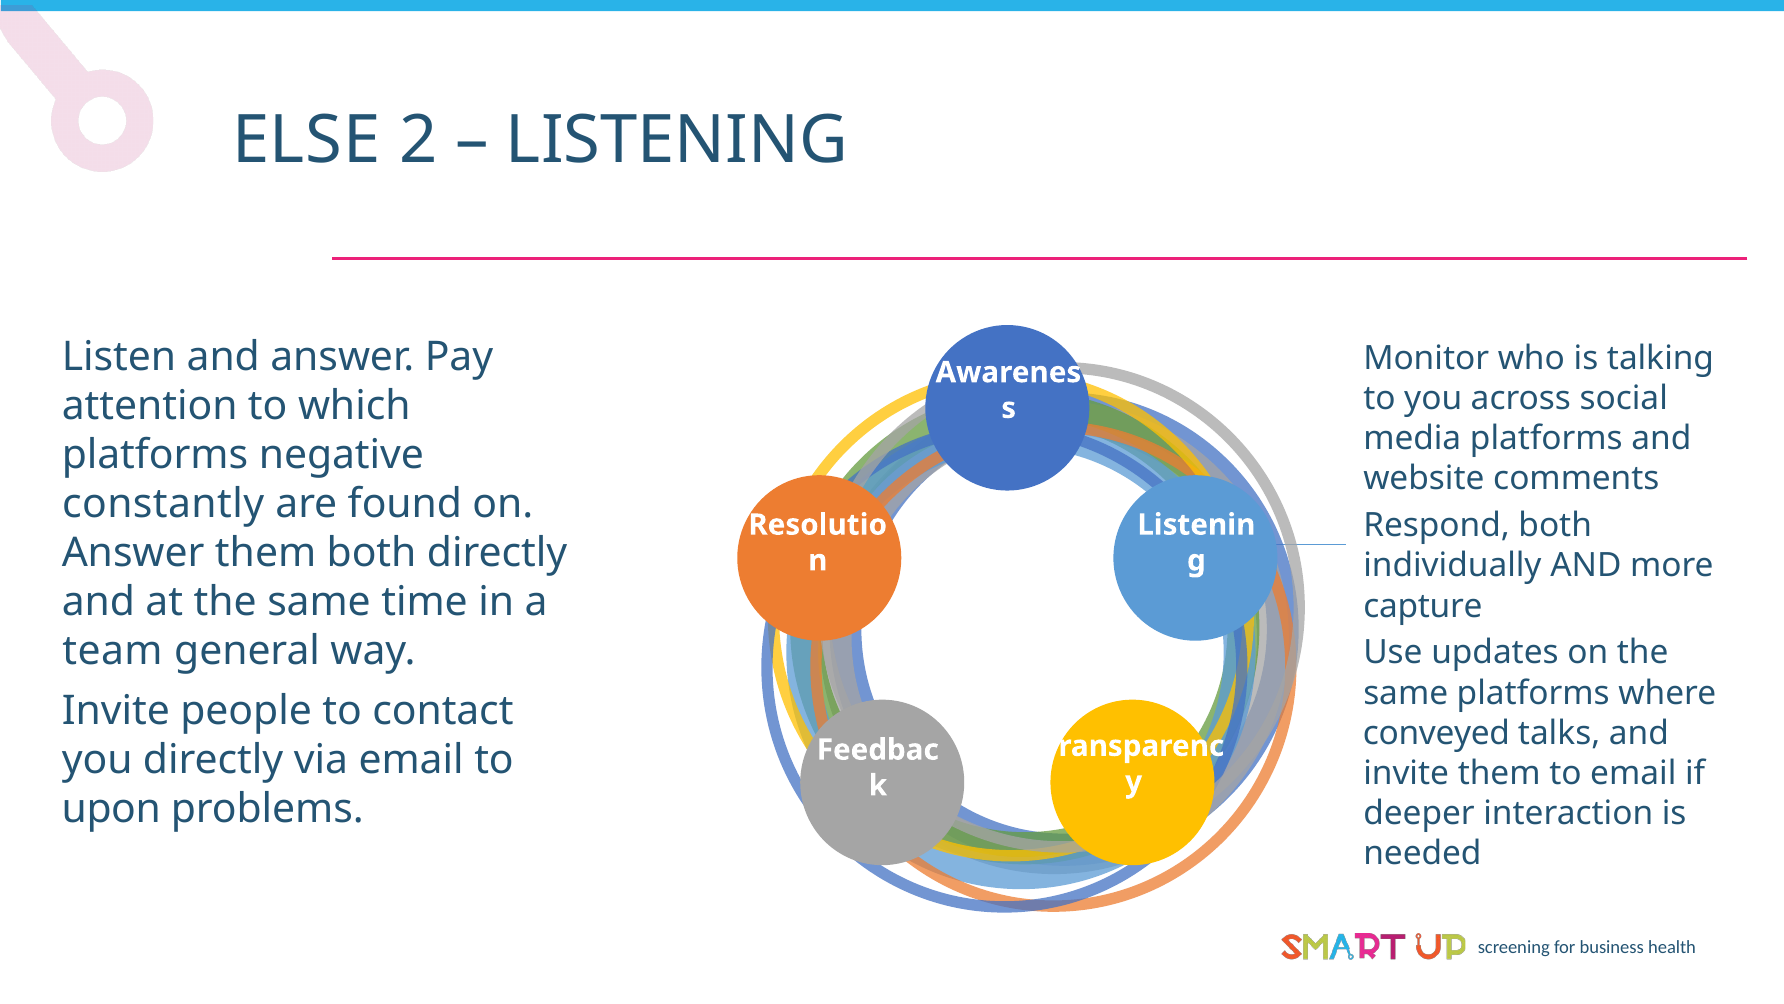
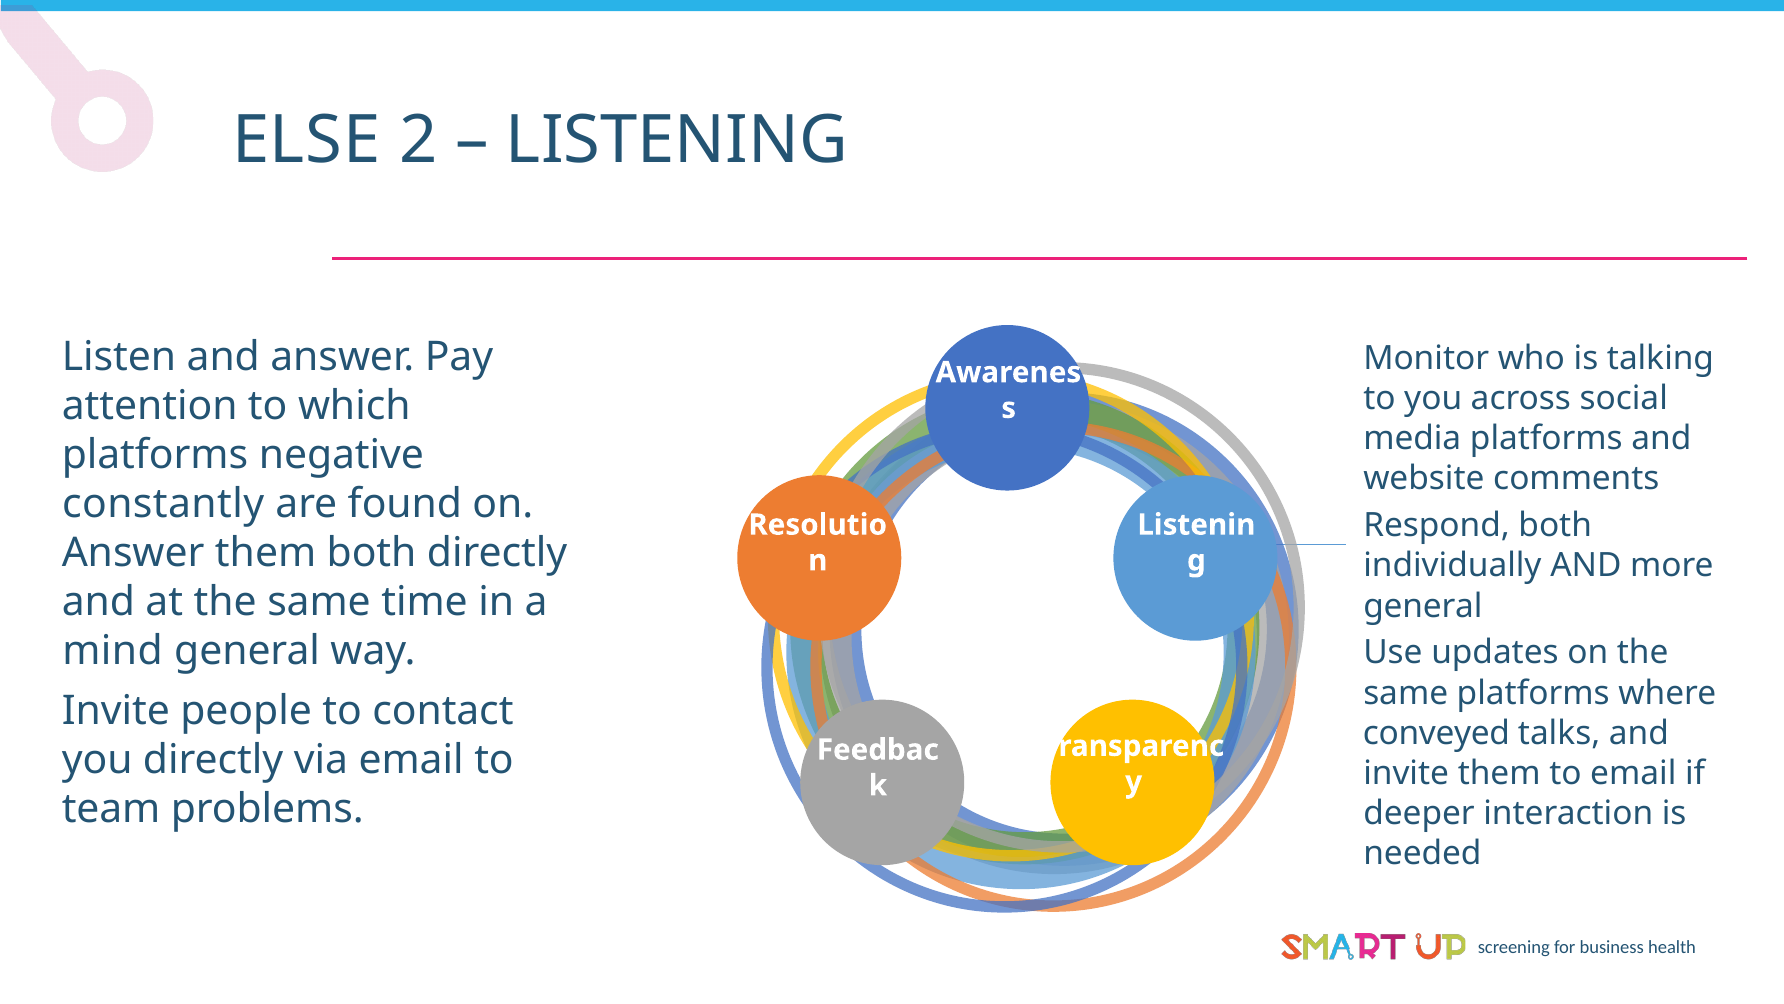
capture at (1423, 606): capture -> general
team: team -> mind
upon: upon -> team
